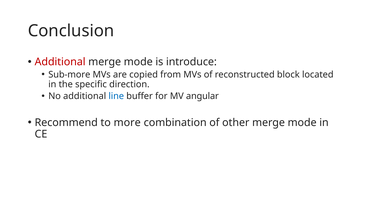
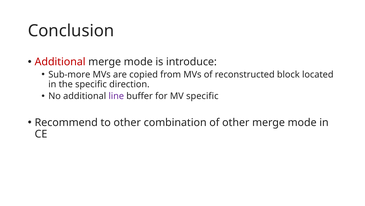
line colour: blue -> purple
MV angular: angular -> specific
to more: more -> other
